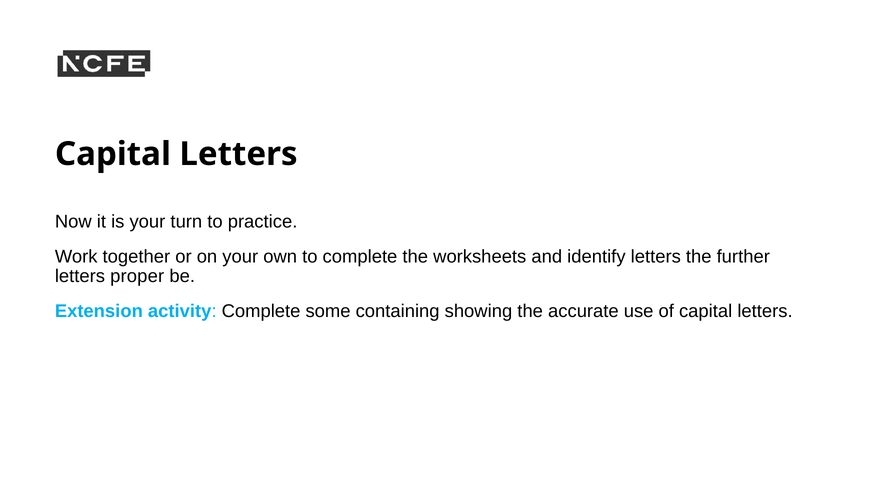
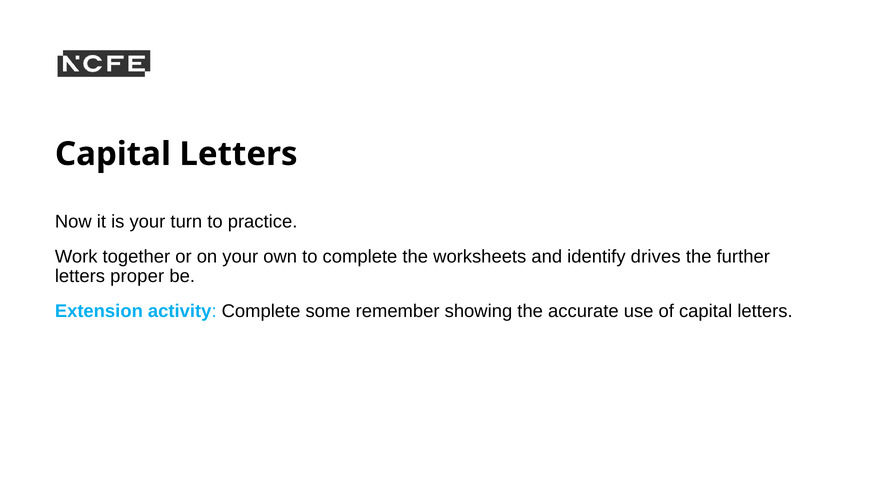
identify letters: letters -> drives
containing: containing -> remember
